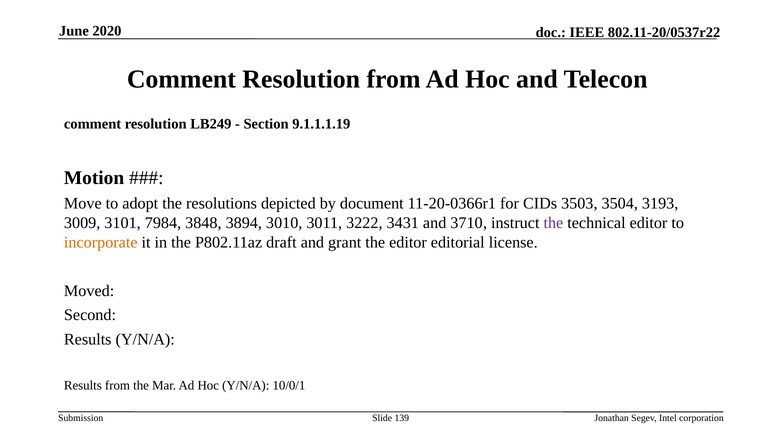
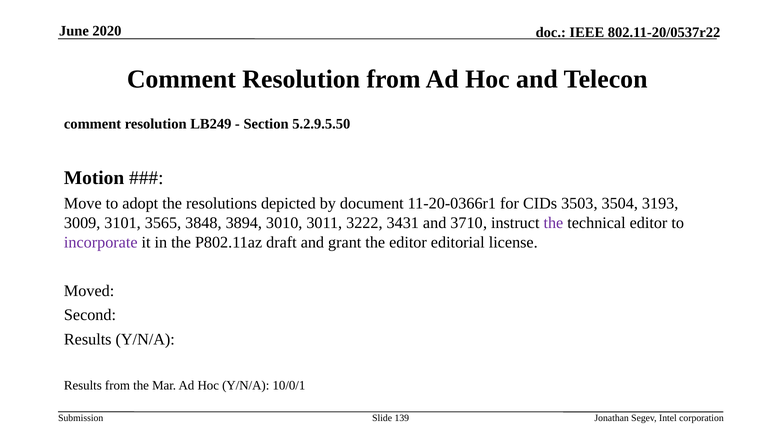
9.1.1.1.19: 9.1.1.1.19 -> 5.2.9.5.50
7984: 7984 -> 3565
incorporate colour: orange -> purple
